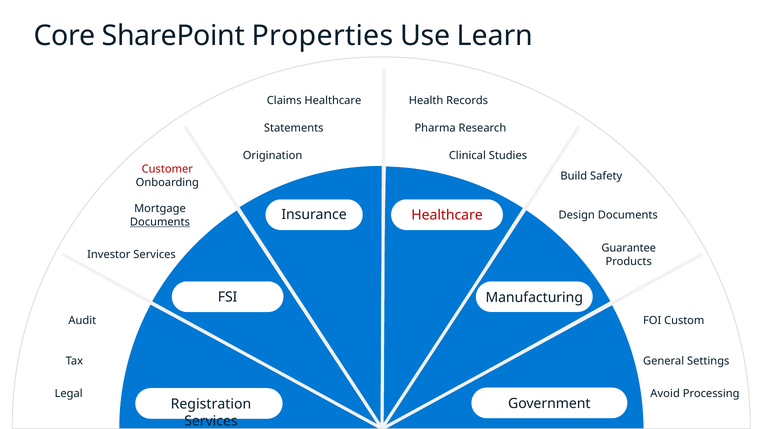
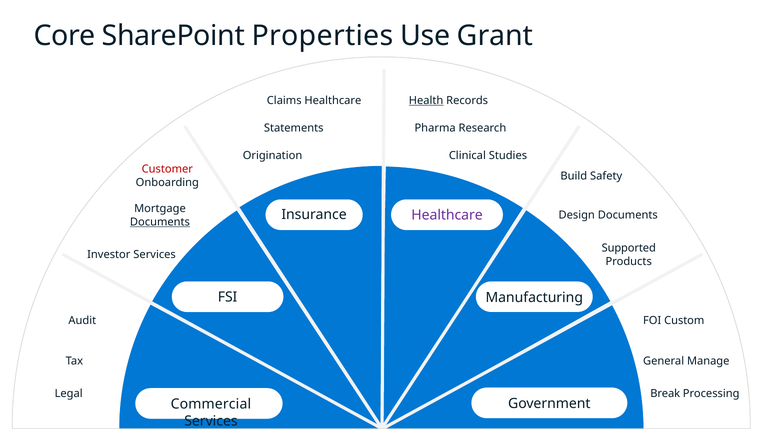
Learn: Learn -> Grant
Health underline: none -> present
Healthcare at (447, 215) colour: red -> purple
Guarantee: Guarantee -> Supported
Settings: Settings -> Manage
Avoid: Avoid -> Break
Registration: Registration -> Commercial
